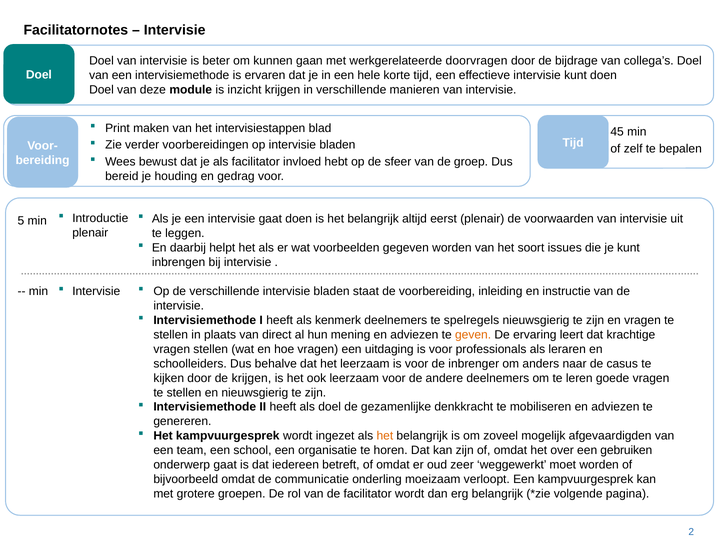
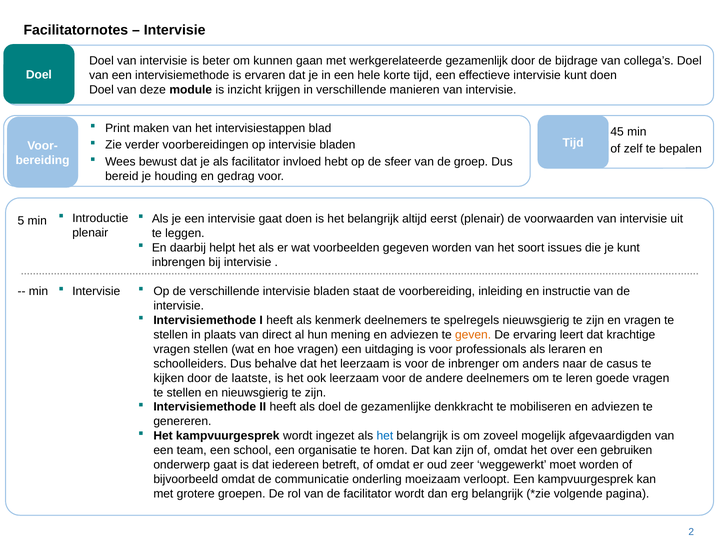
doorvragen: doorvragen -> gezamenlijk
de krijgen: krijgen -> laatste
het at (385, 436) colour: orange -> blue
